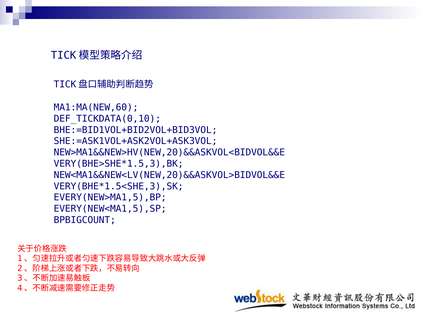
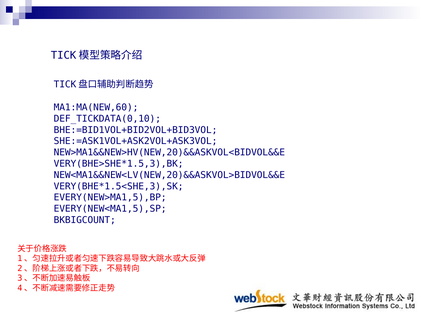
BPBIGCOUNT: BPBIGCOUNT -> BKBIGCOUNT
